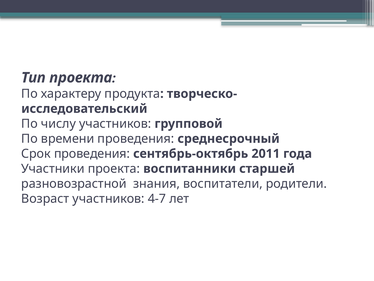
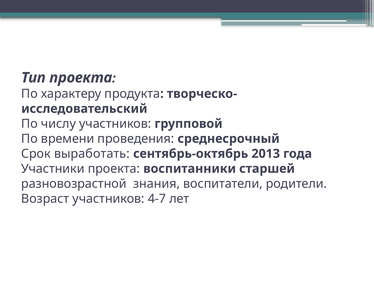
Срок проведения: проведения -> выработать
2011: 2011 -> 2013
